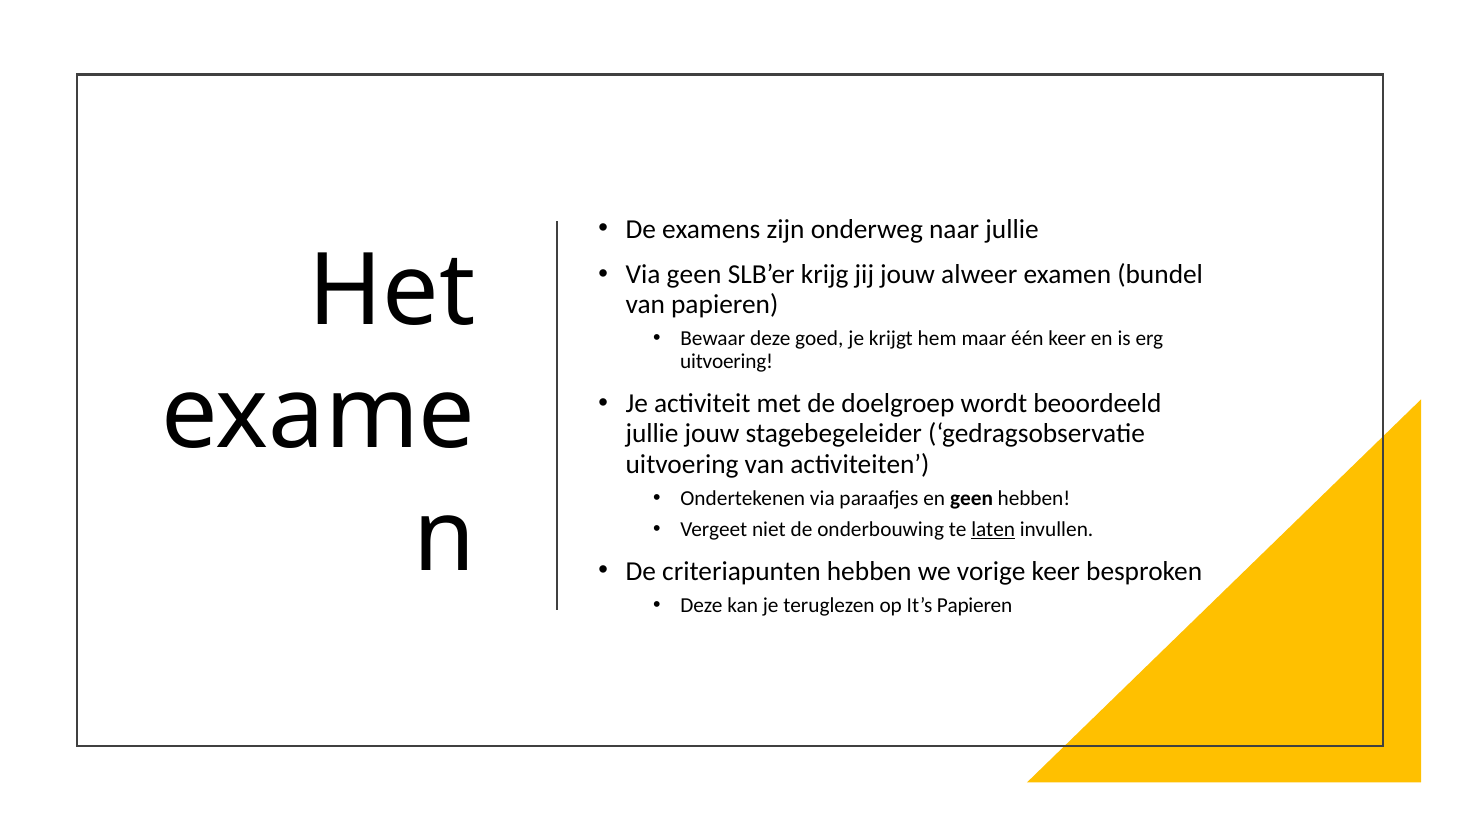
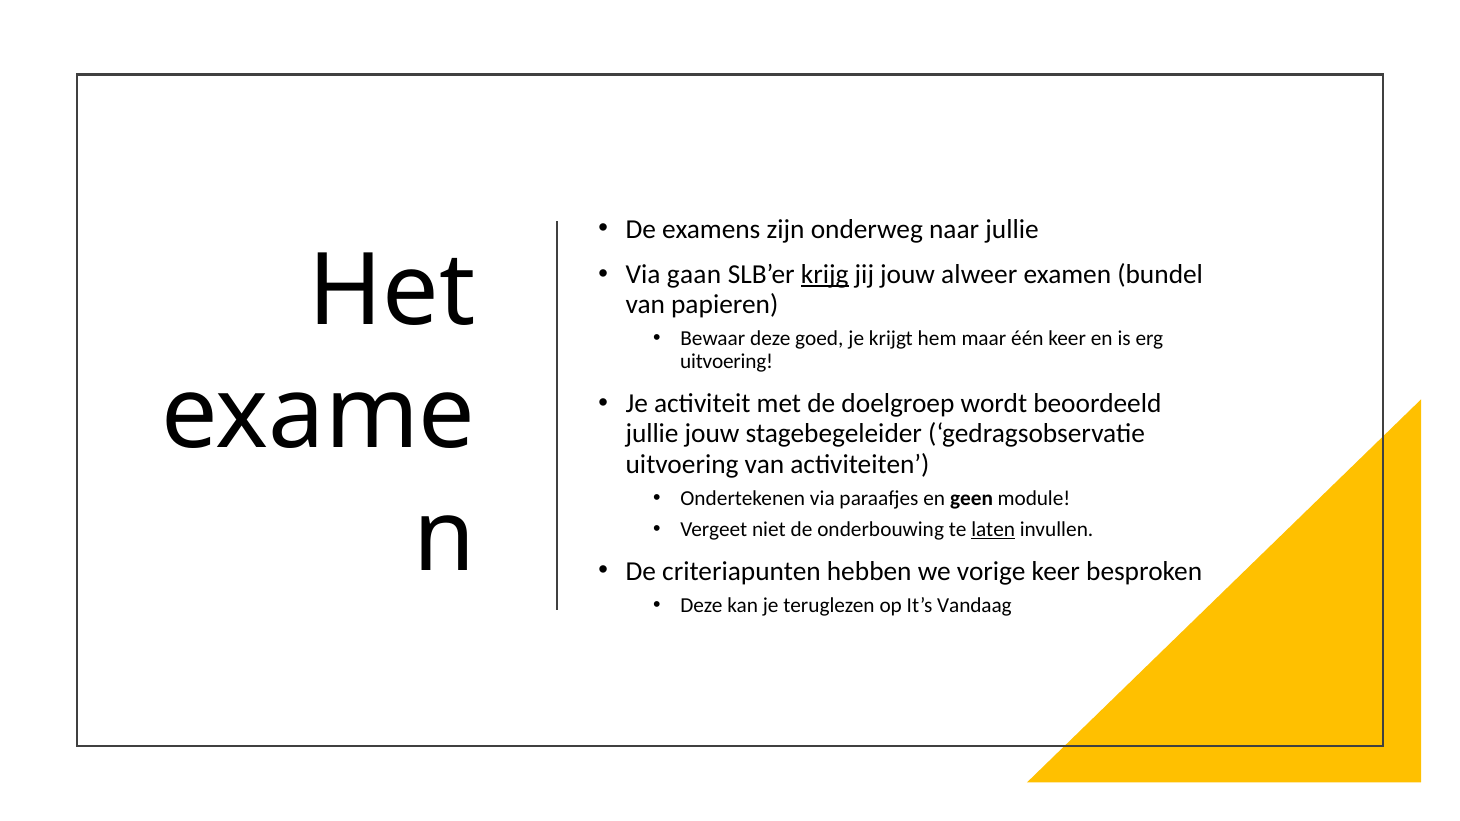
Via geen: geen -> gaan
krijg underline: none -> present
geen hebben: hebben -> module
It’s Papieren: Papieren -> Vandaag
